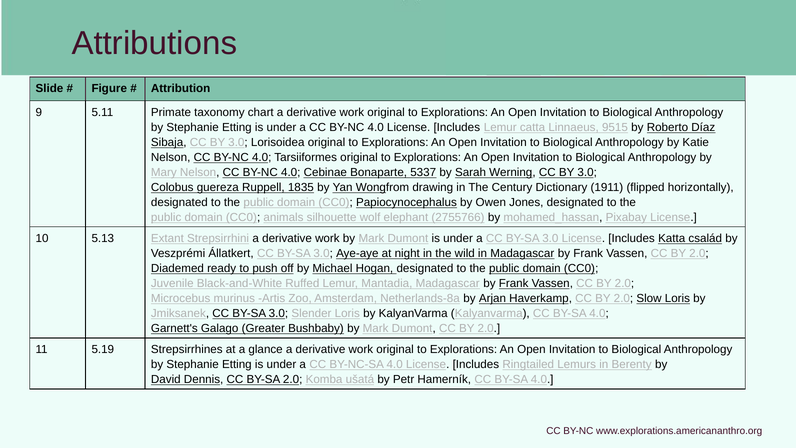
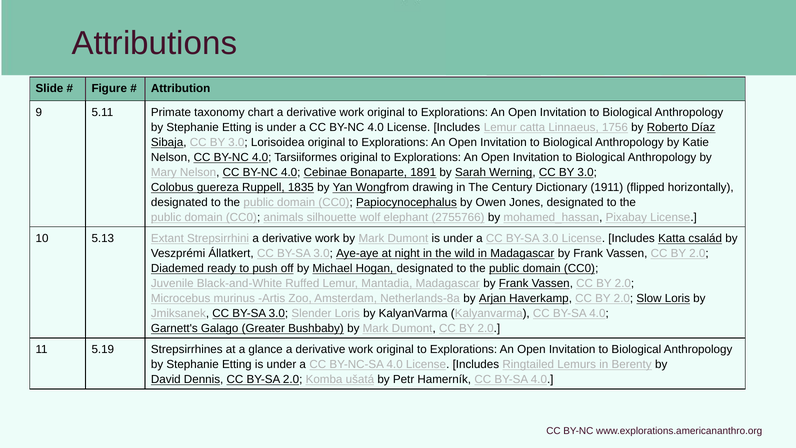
9515: 9515 -> 1756
5337: 5337 -> 1891
